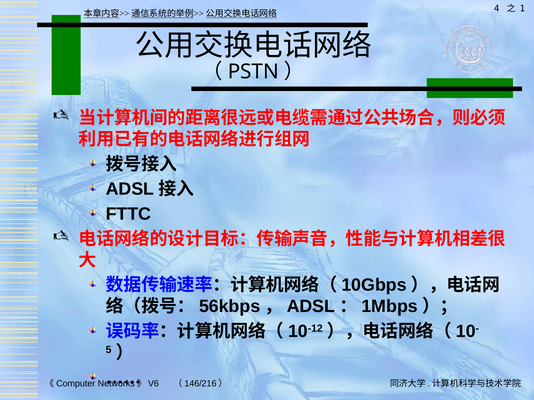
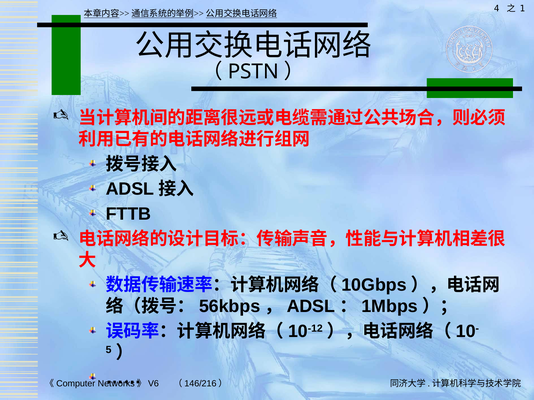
FTTC: FTTC -> FTTB
